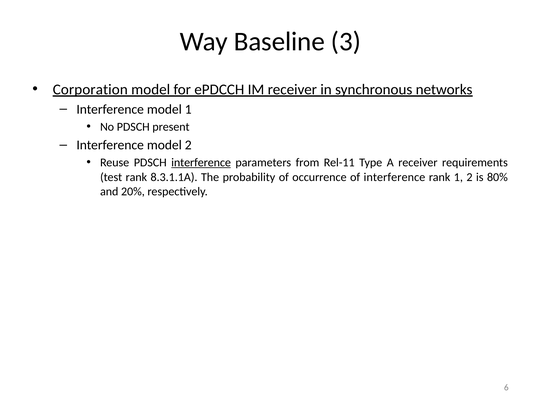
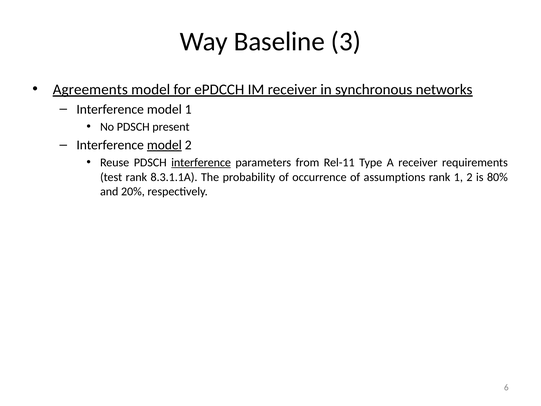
Corporation: Corporation -> Agreements
model at (164, 145) underline: none -> present
of interference: interference -> assumptions
